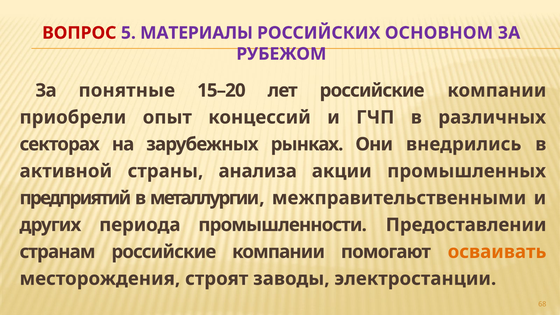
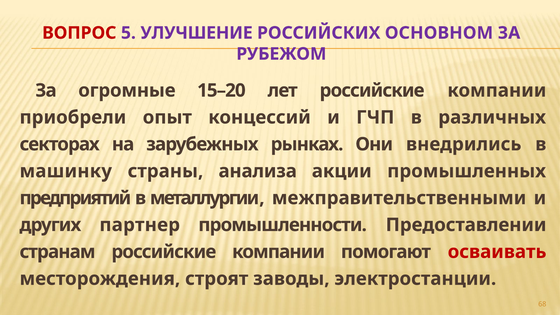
МАТЕРИАЛЫ: МАТЕРИАЛЫ -> УЛУЧШЕНИЕ
понятные: понятные -> огромные
активной: активной -> машинку
периода: периода -> партнер
осваивать colour: orange -> red
